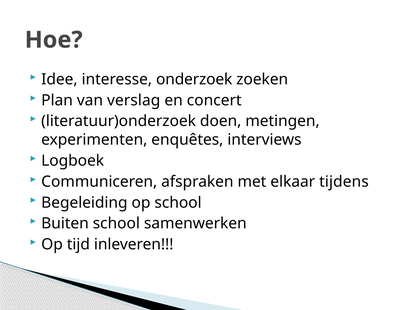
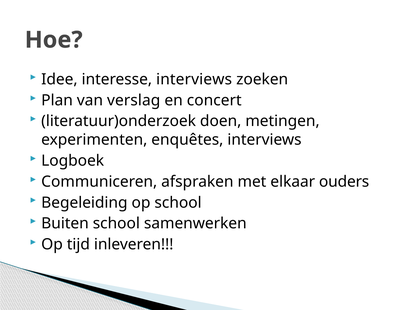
interesse onderzoek: onderzoek -> interviews
tijdens: tijdens -> ouders
